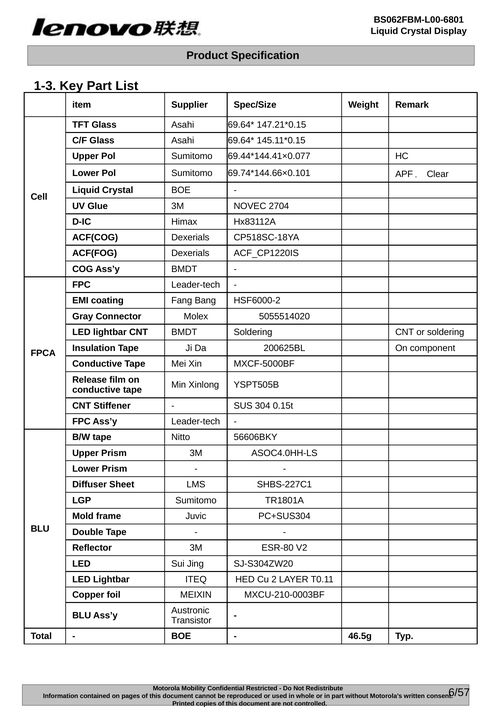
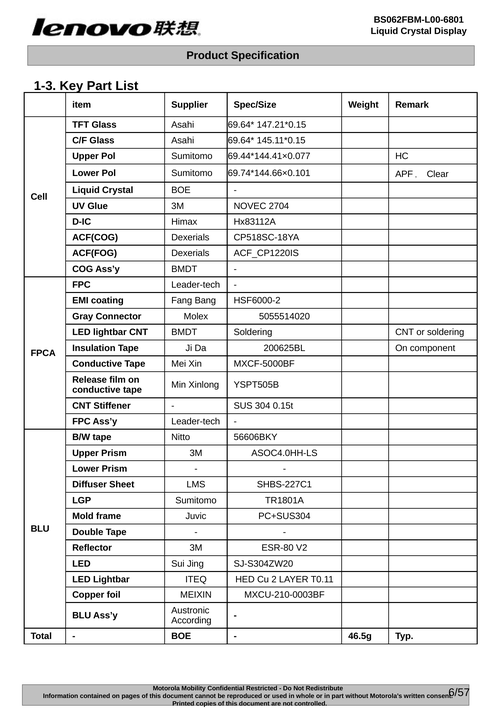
Transistor: Transistor -> According
